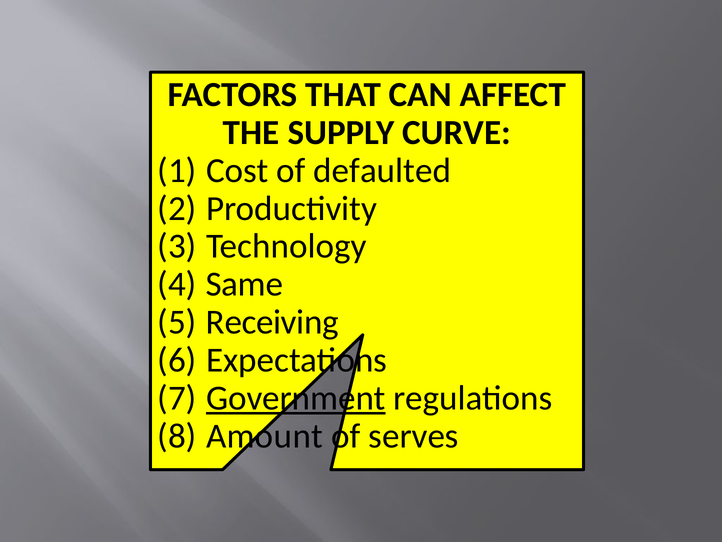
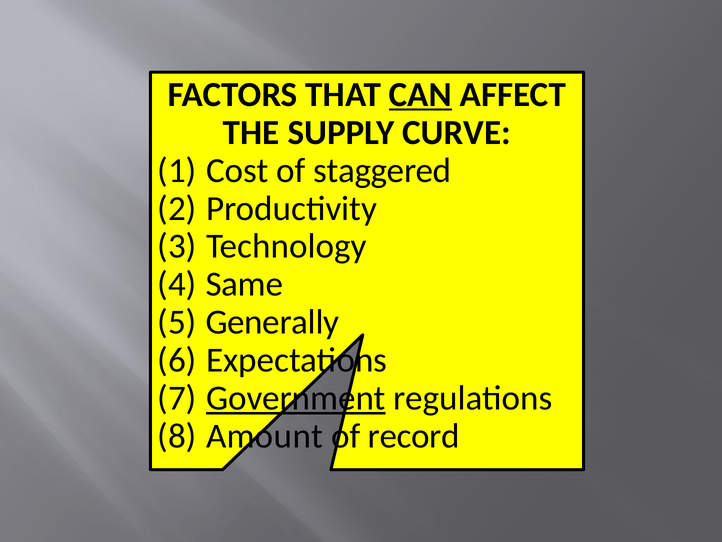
CAN underline: none -> present
defaulted: defaulted -> staggered
Receiving: Receiving -> Generally
serves: serves -> record
